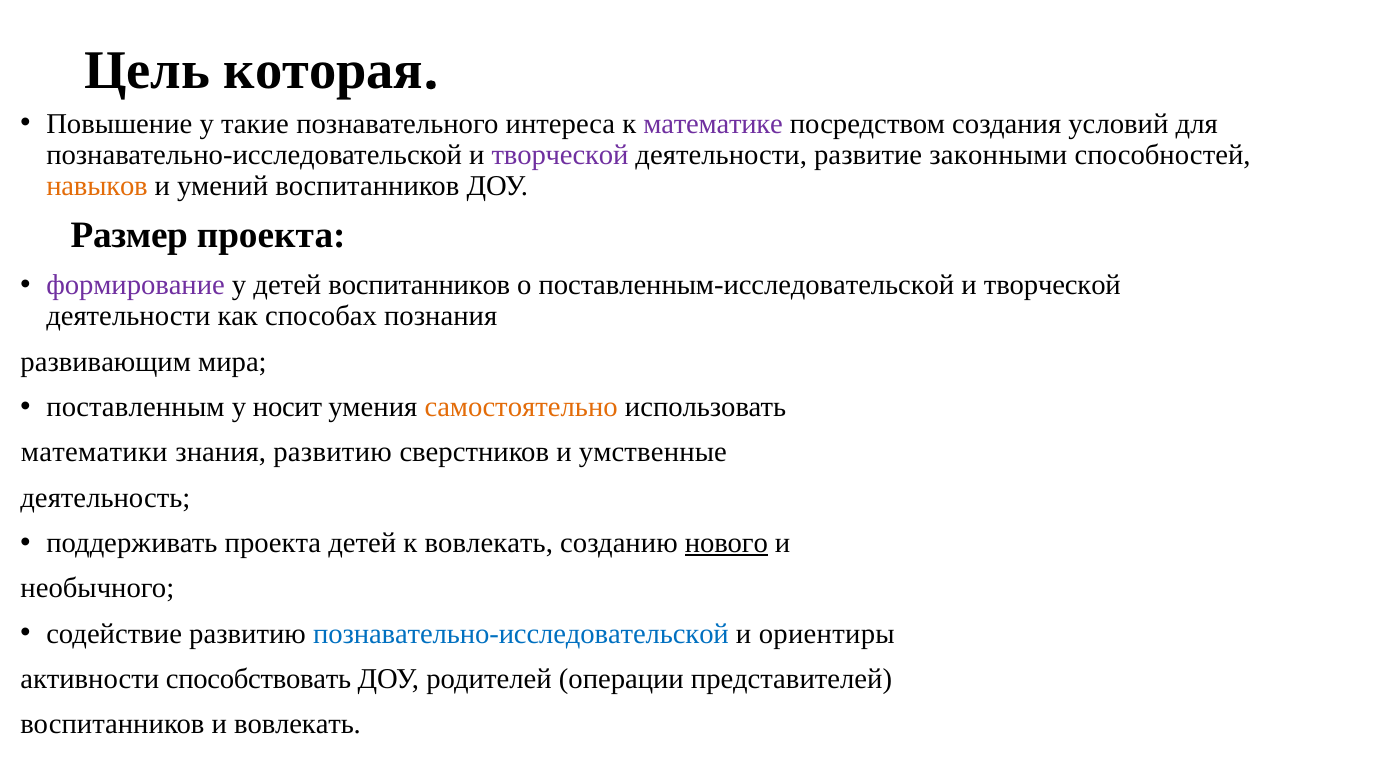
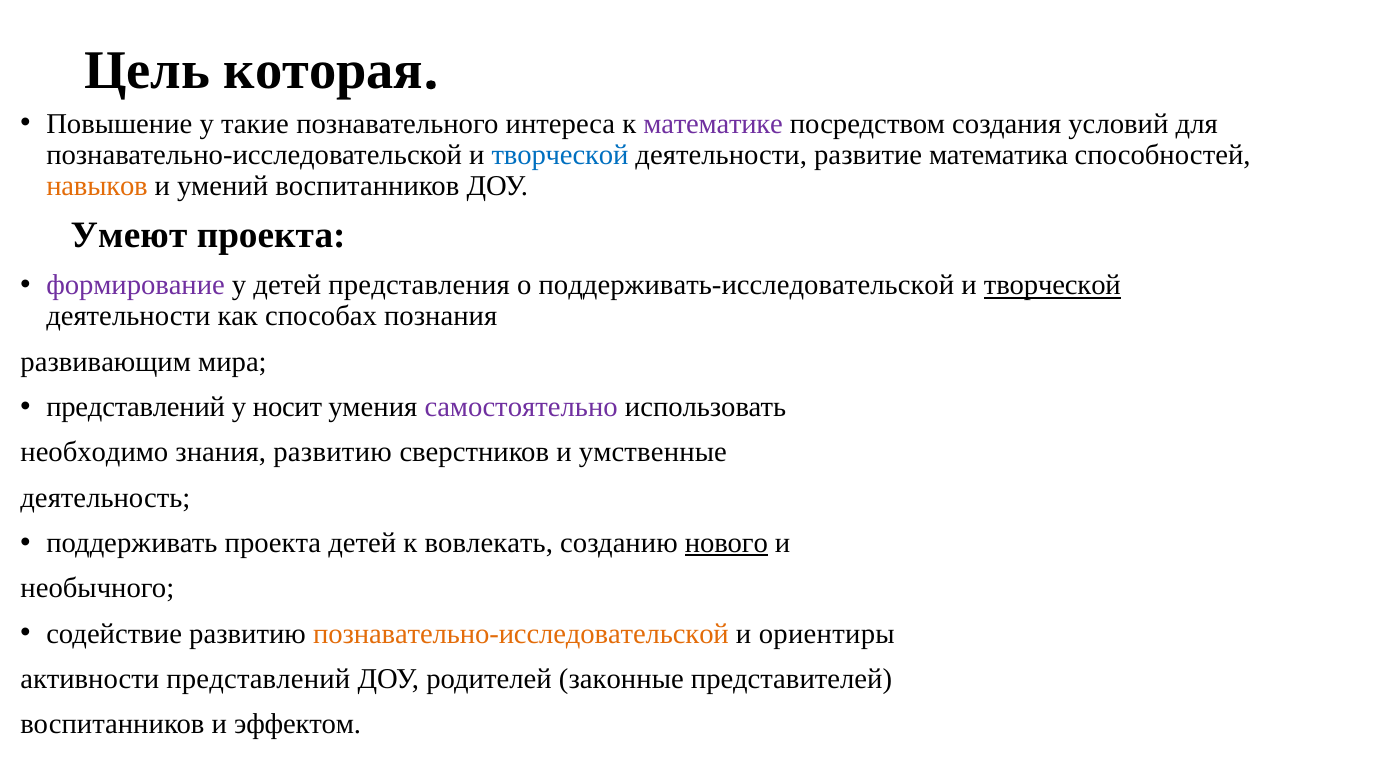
творческой at (560, 155) colour: purple -> blue
законными: законными -> математика
Размер: Размер -> Умеют
детей воспитанников: воспитанников -> представления
поставленным-исследовательской: поставленным-исследовательской -> поддерживать-исследовательской
творческой at (1052, 285) underline: none -> present
поставленным at (135, 407): поставленным -> представлений
самостоятельно colour: orange -> purple
математики: математики -> необходимо
познавательно-исследовательской at (521, 634) colour: blue -> orange
активности способствовать: способствовать -> представлений
операции: операции -> законные
и вовлекать: вовлекать -> эффектом
